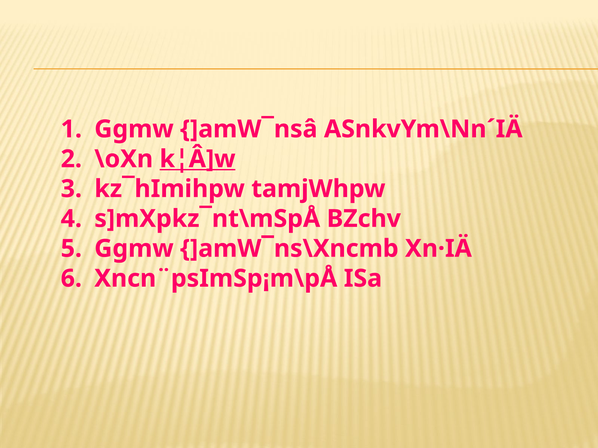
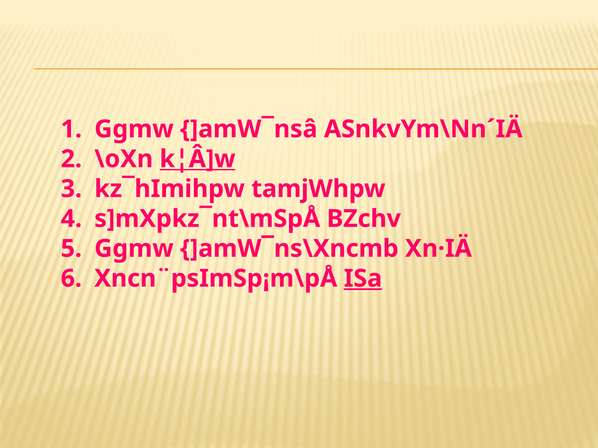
ISa underline: none -> present
